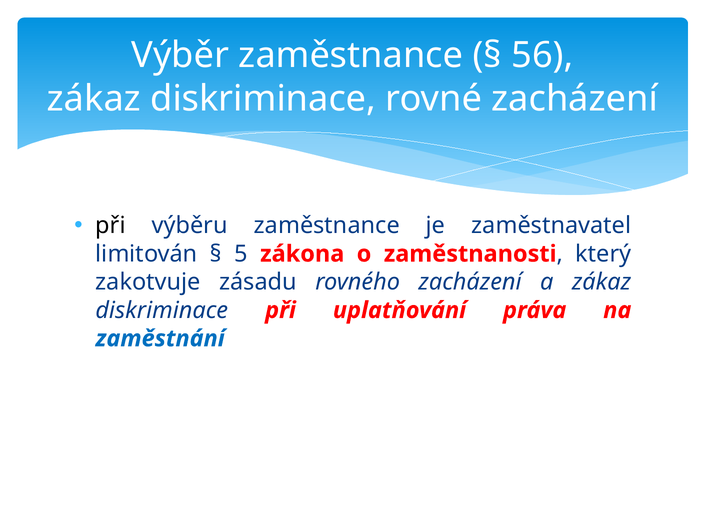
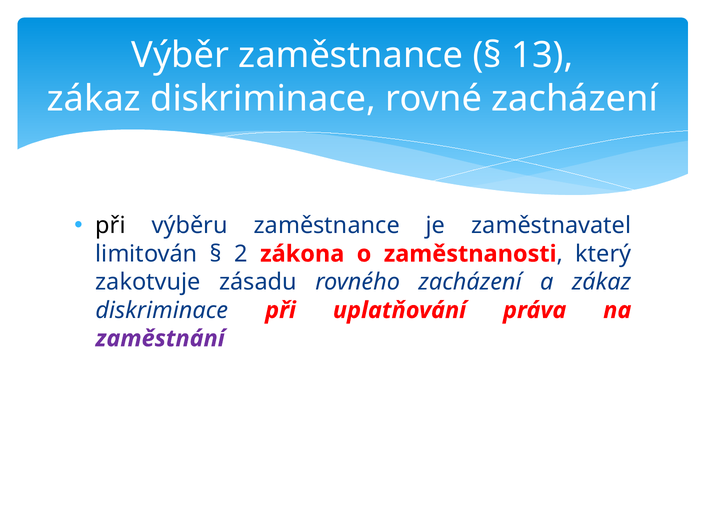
56: 56 -> 13
5: 5 -> 2
zaměstnání colour: blue -> purple
